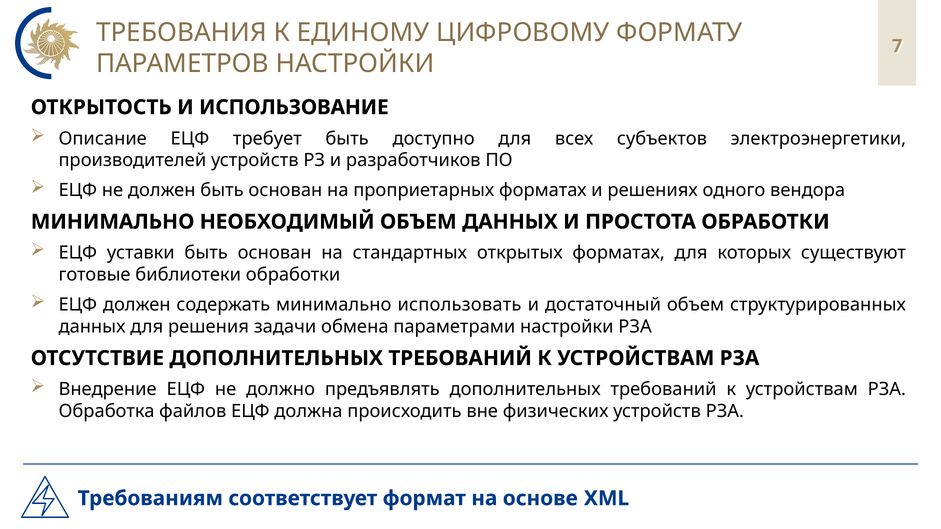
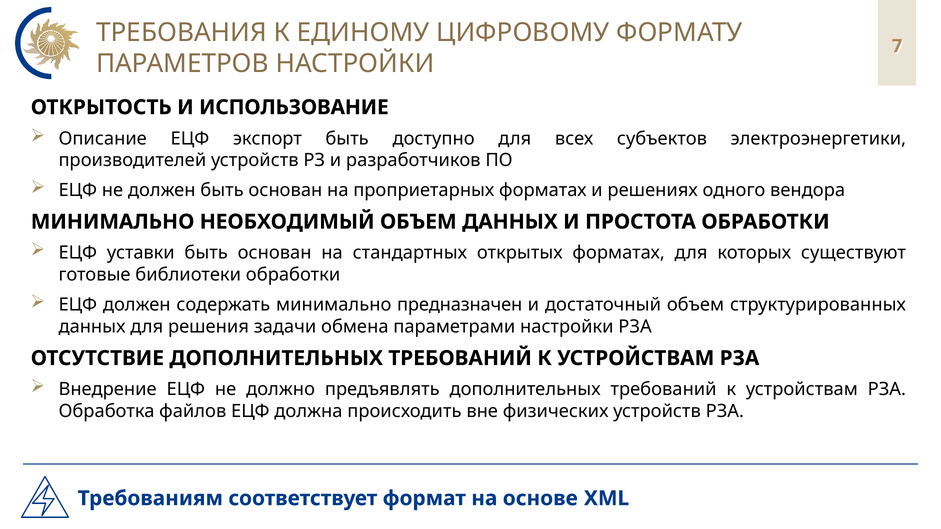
требует: требует -> экспорт
использовать: использовать -> предназначен
